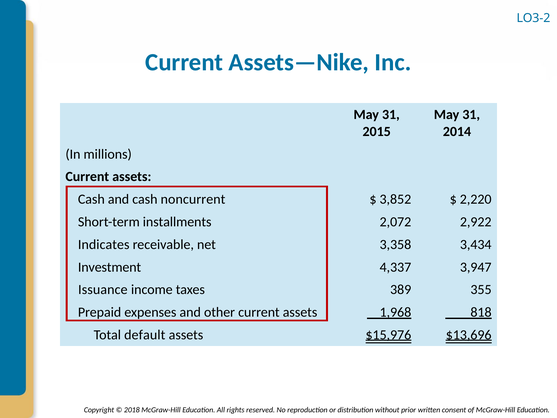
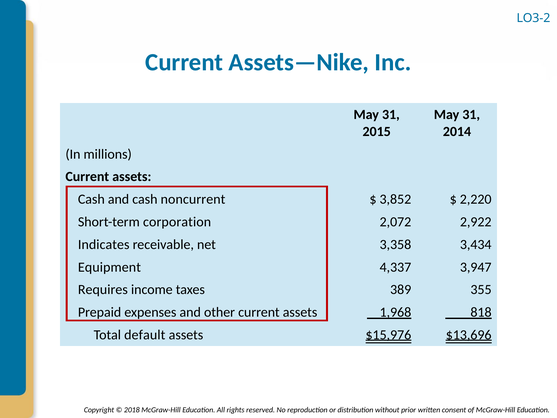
installments: installments -> corporation
Investment: Investment -> Equipment
Issuance: Issuance -> Requires
